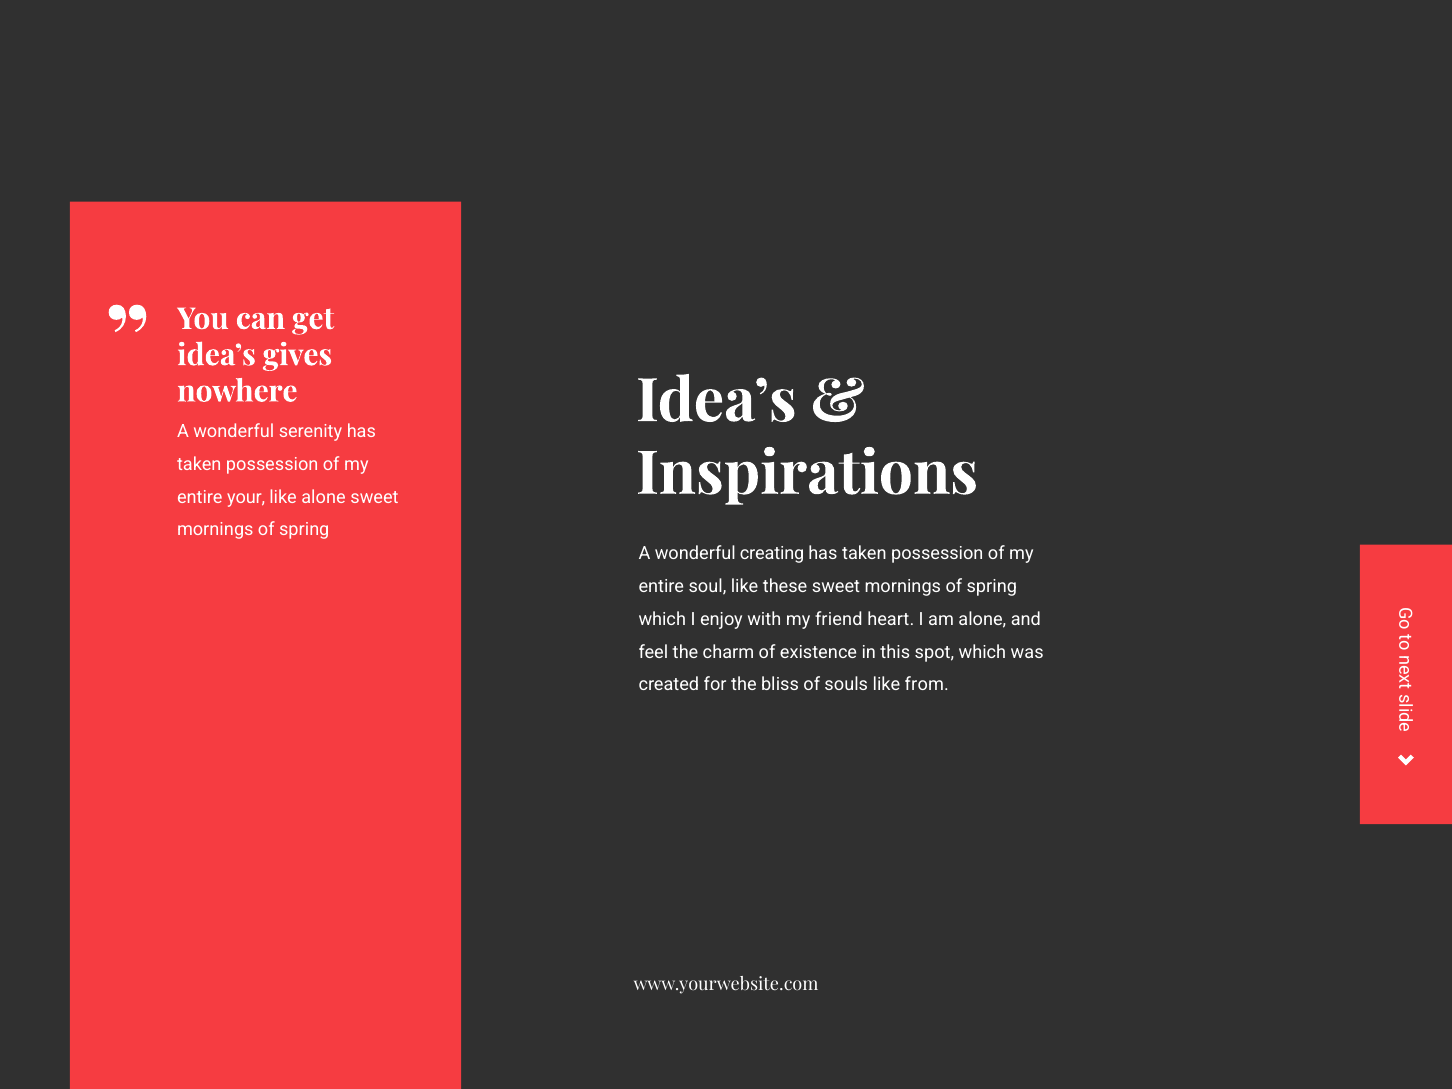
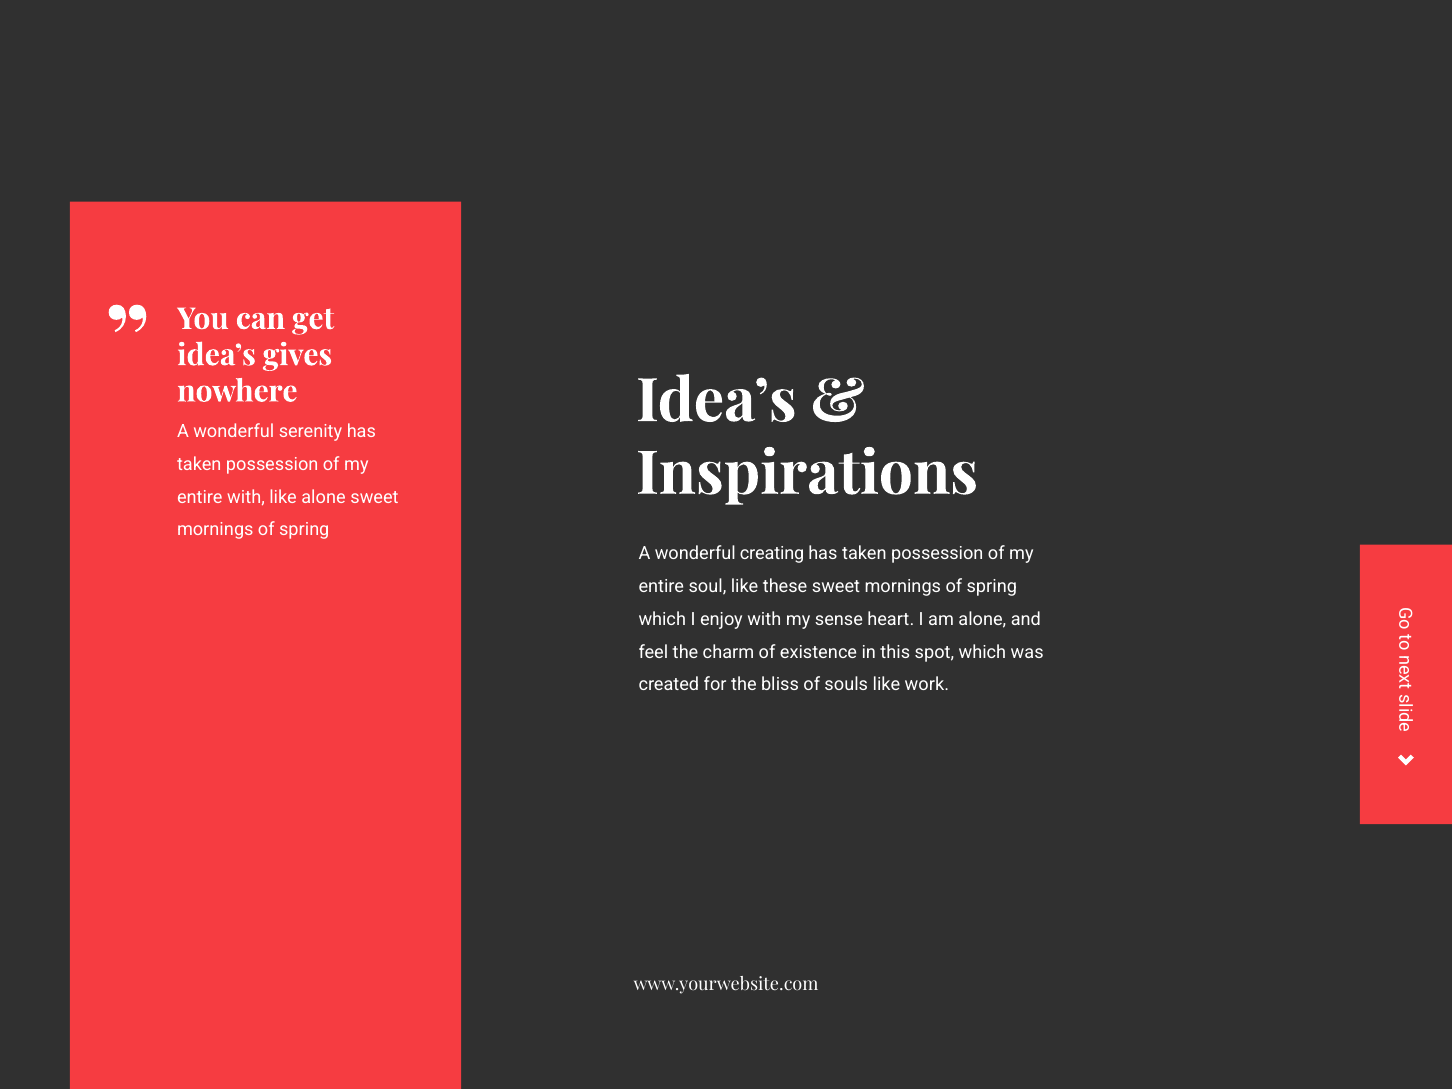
entire your: your -> with
friend: friend -> sense
from: from -> work
